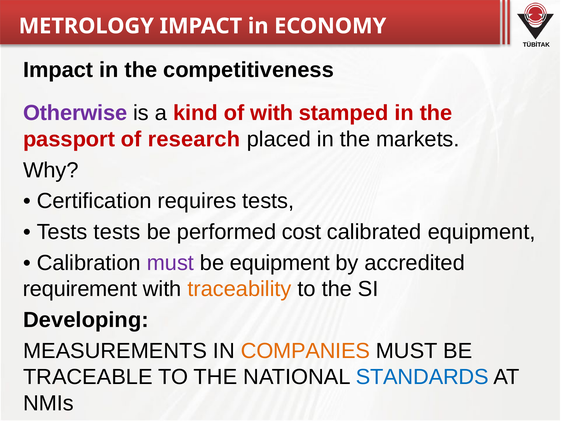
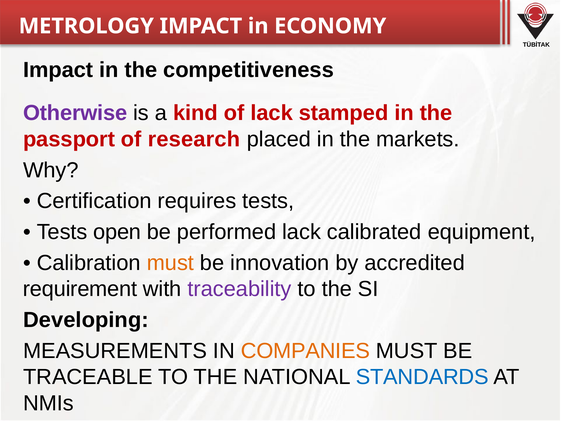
of with: with -> lack
Tests tests: tests -> open
performed cost: cost -> lack
must at (170, 263) colour: purple -> orange
be equipment: equipment -> innovation
traceability colour: orange -> purple
